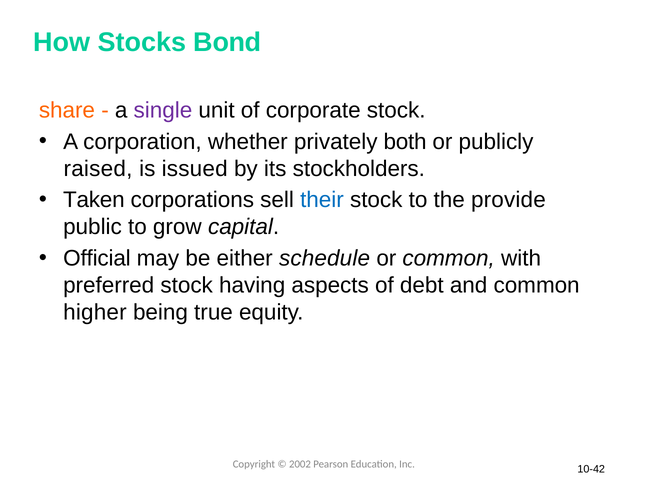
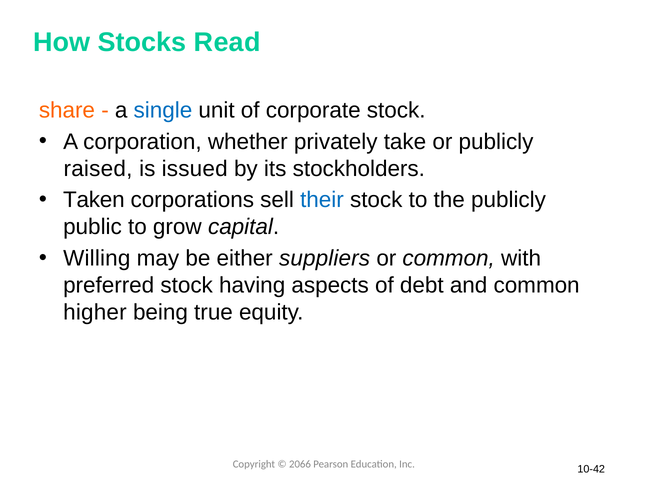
Bond: Bond -> Read
single colour: purple -> blue
both: both -> take
the provide: provide -> publicly
Official: Official -> Willing
schedule: schedule -> suppliers
2002: 2002 -> 2066
